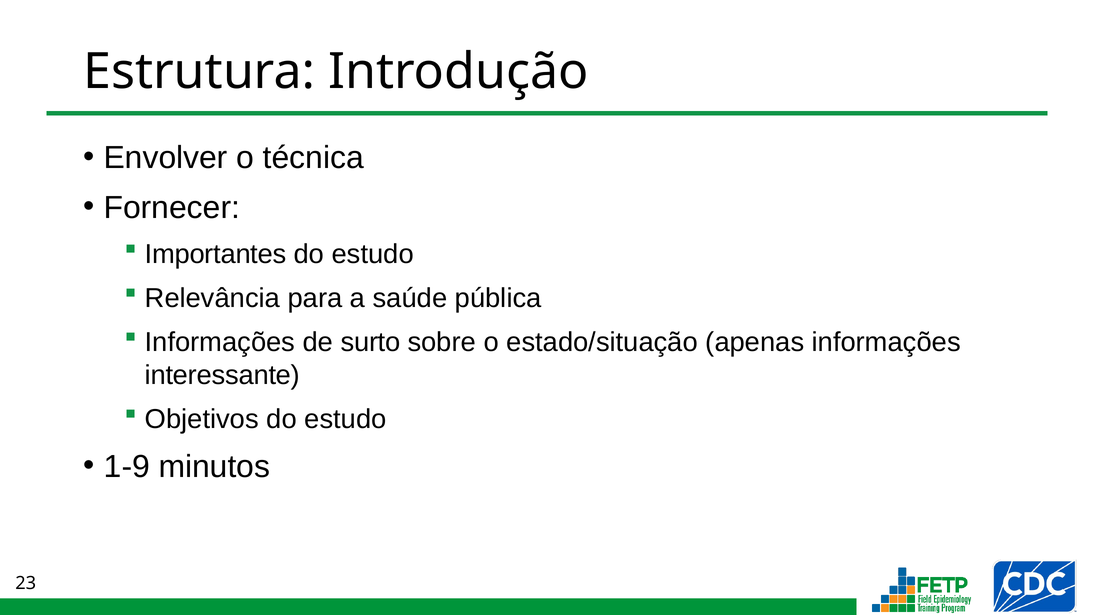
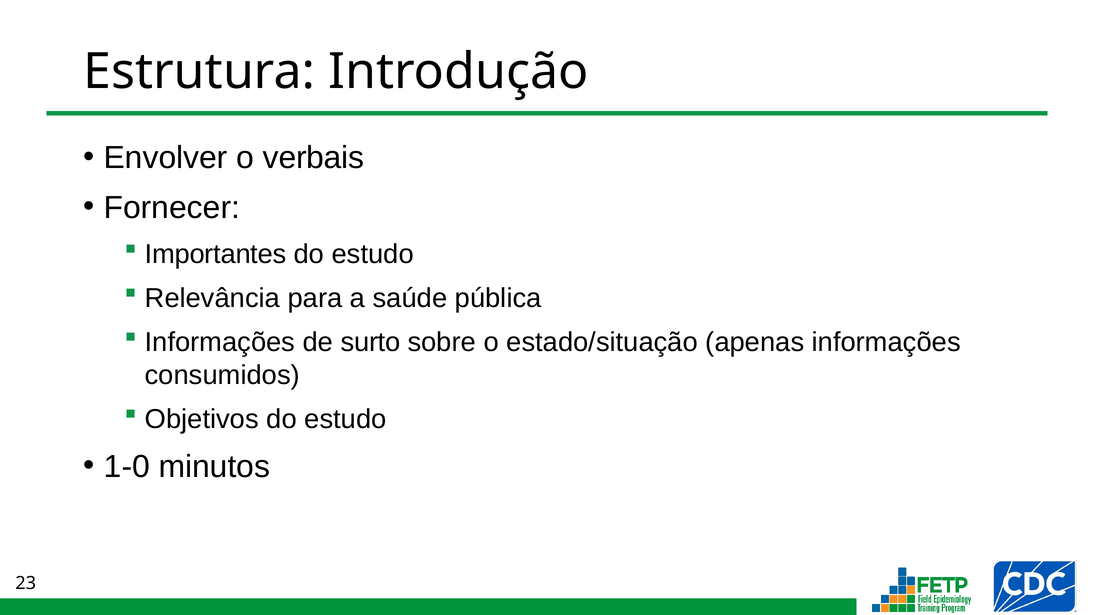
técnica: técnica -> verbais
interessante: interessante -> consumidos
1-9: 1-9 -> 1-0
